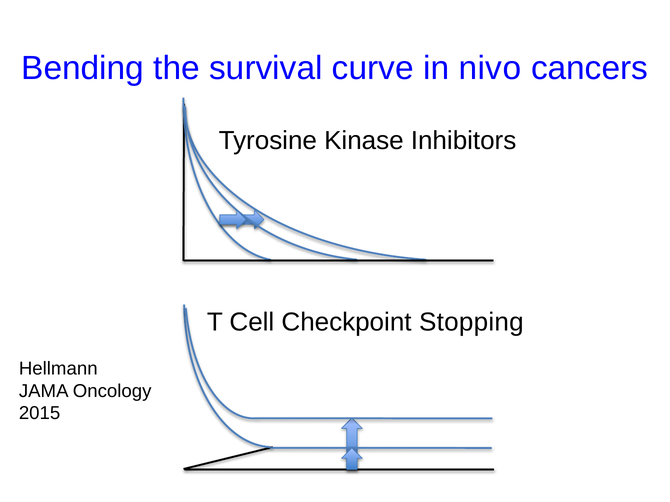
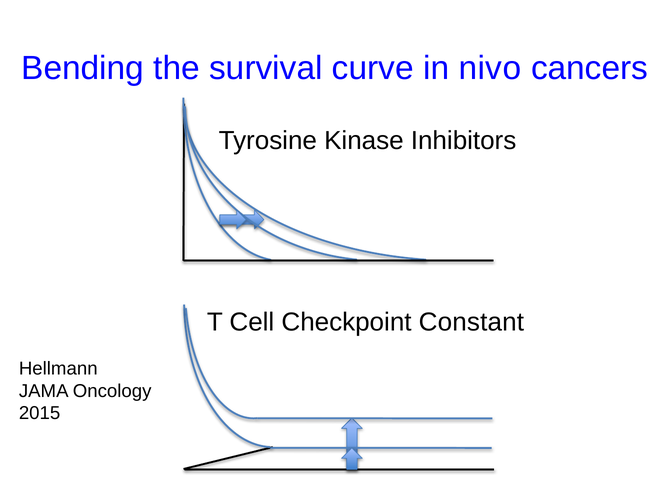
Stopping: Stopping -> Constant
